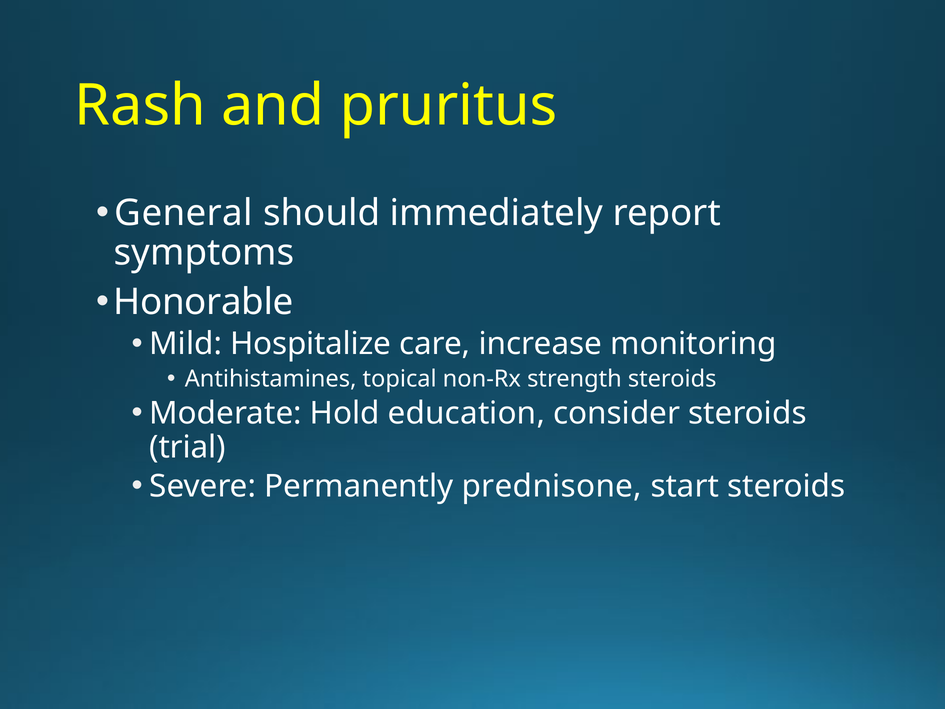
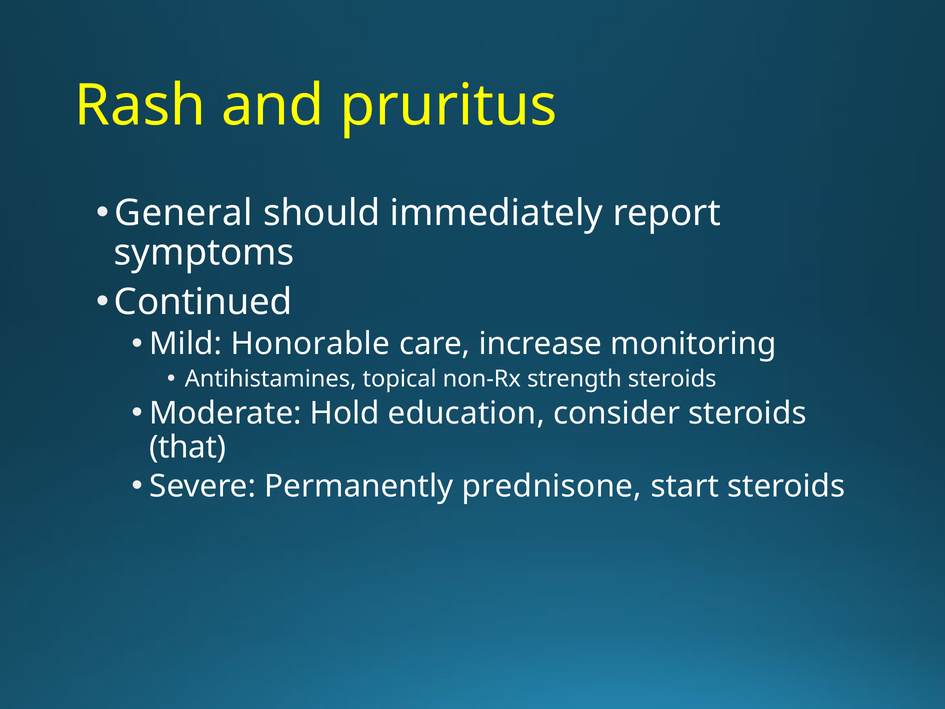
Honorable: Honorable -> Continued
Hospitalize: Hospitalize -> Honorable
trial: trial -> that
